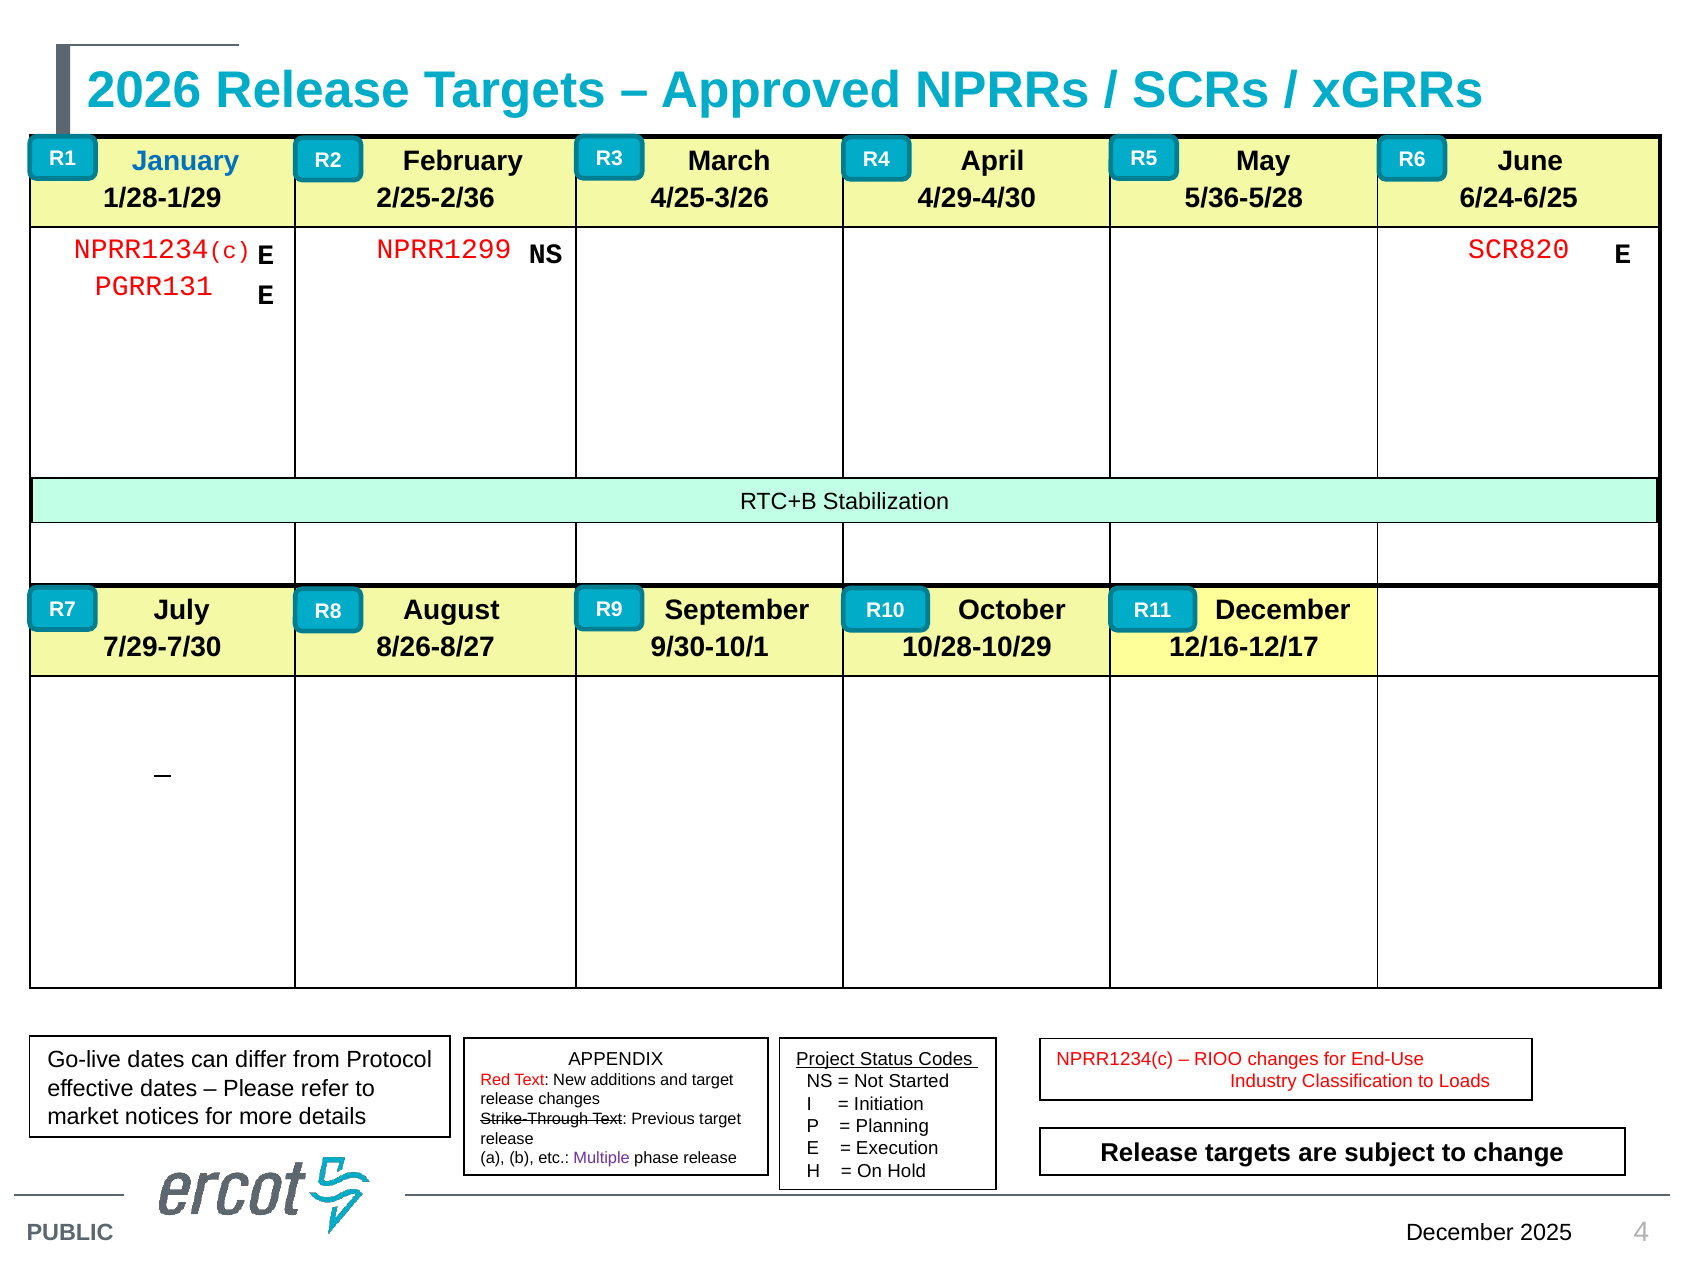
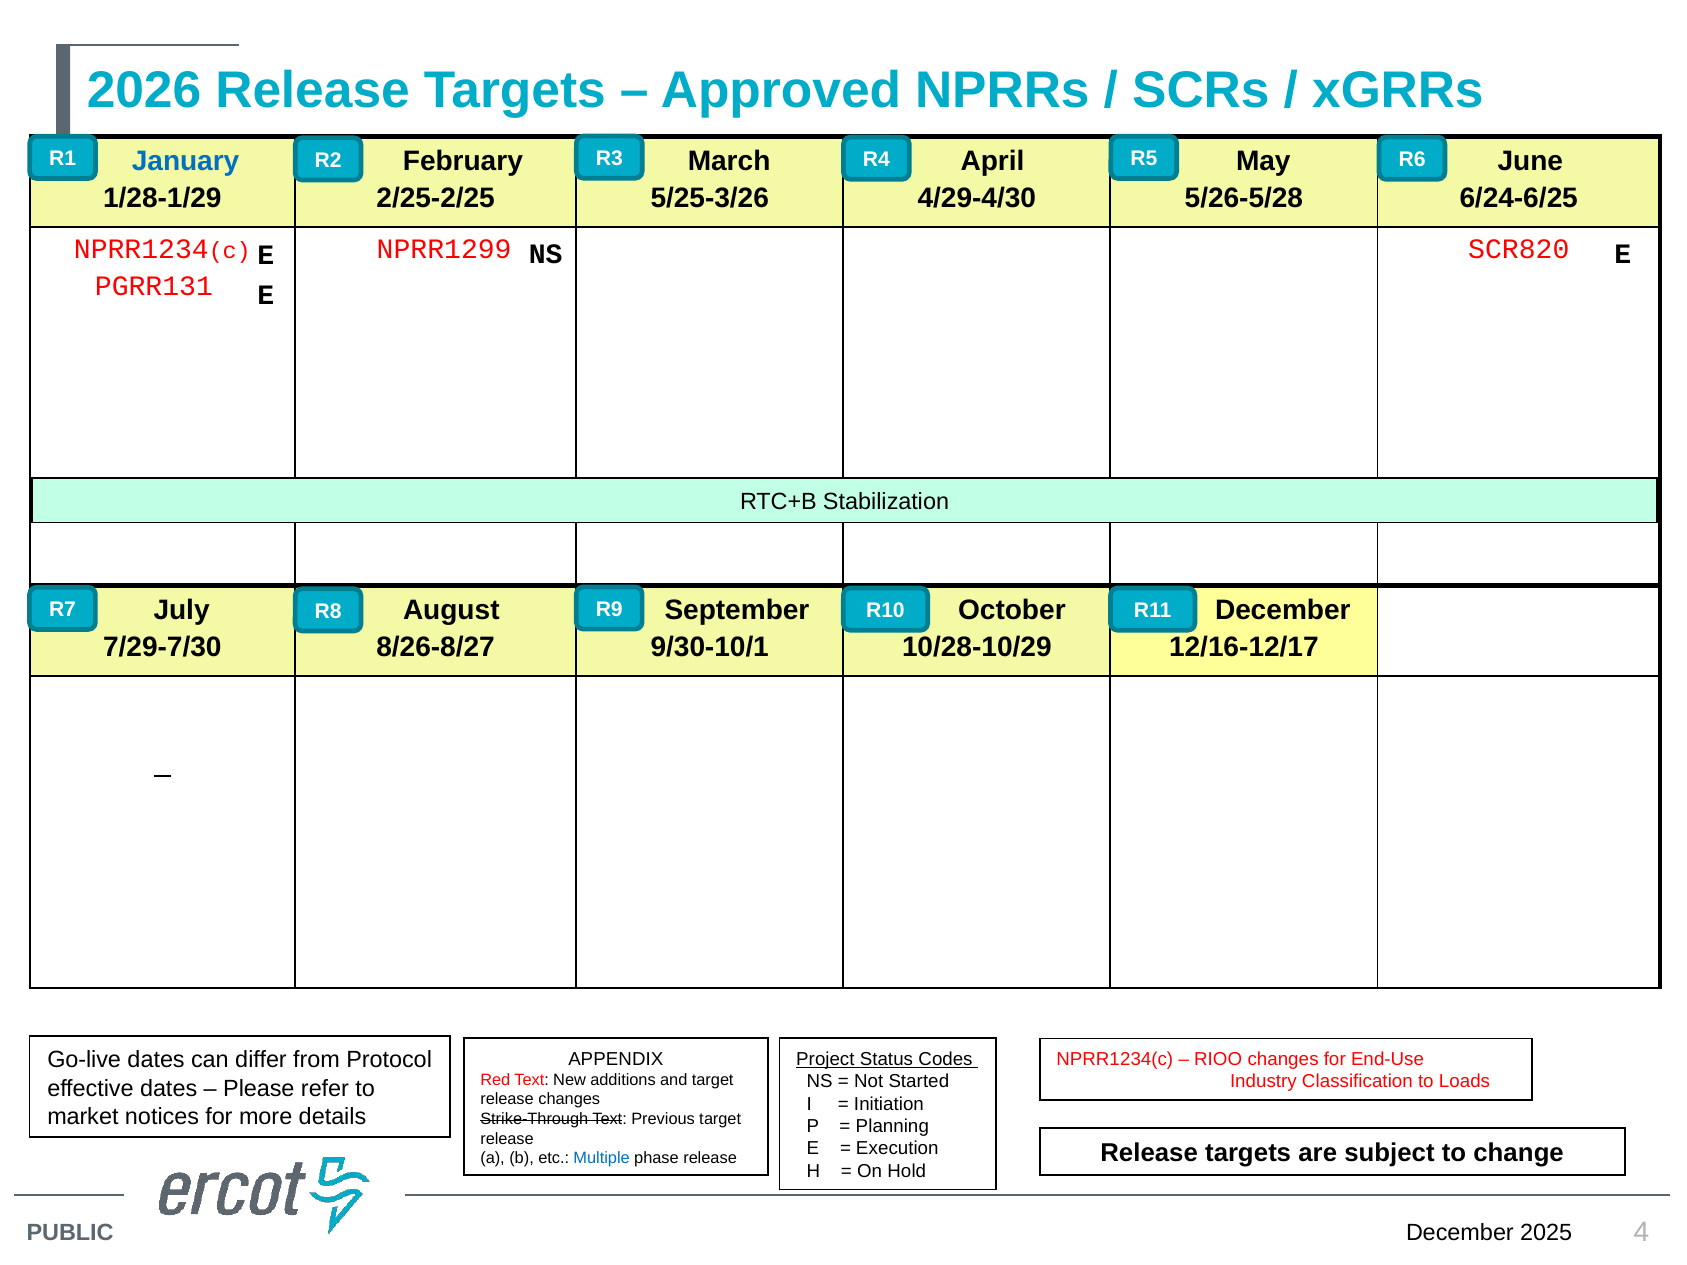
2/25-2/36: 2/25-2/36 -> 2/25-2/25
4/25-3/26: 4/25-3/26 -> 5/25-3/26
5/36-5/28: 5/36-5/28 -> 5/26-5/28
Multiple colour: purple -> blue
